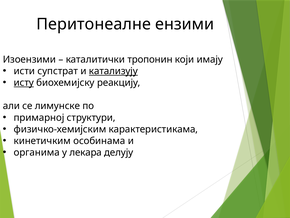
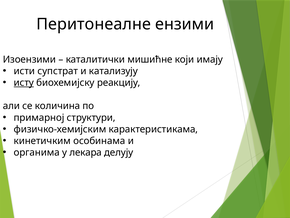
тропонин: тропонин -> мишићне
катализују underline: present -> none
лимунске: лимунске -> количина
